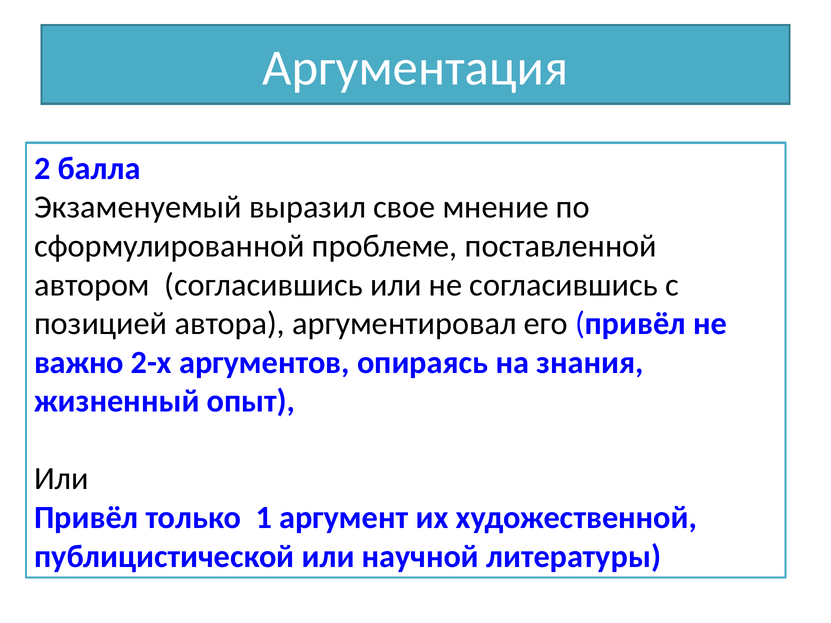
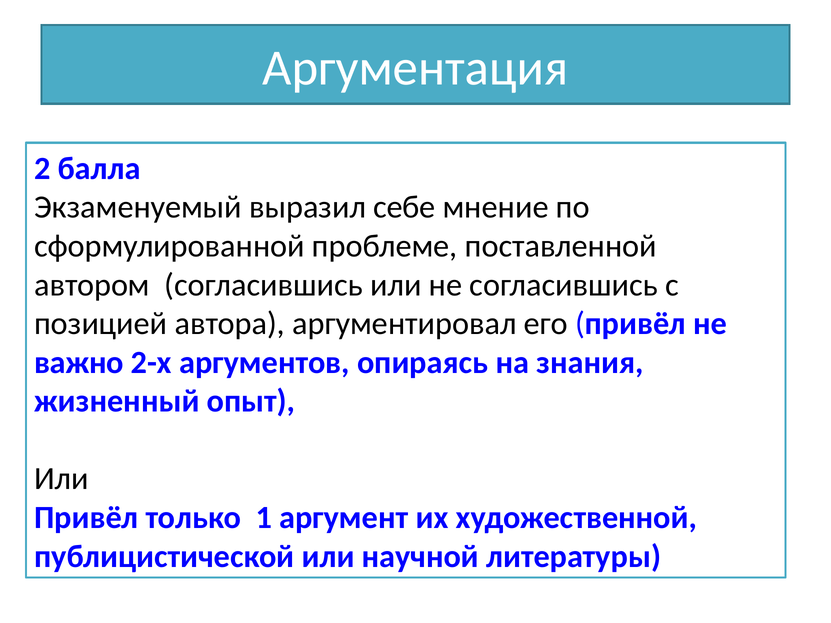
свое: свое -> себе
